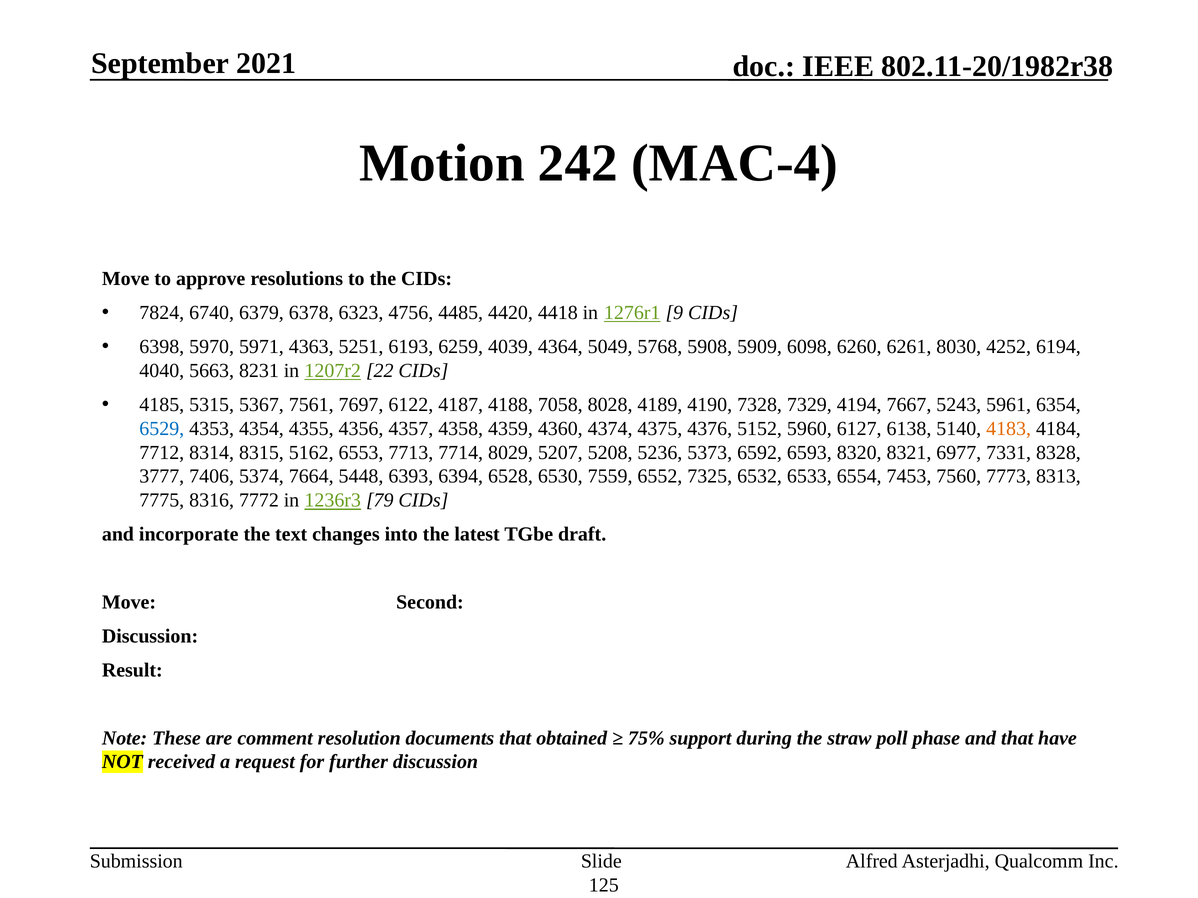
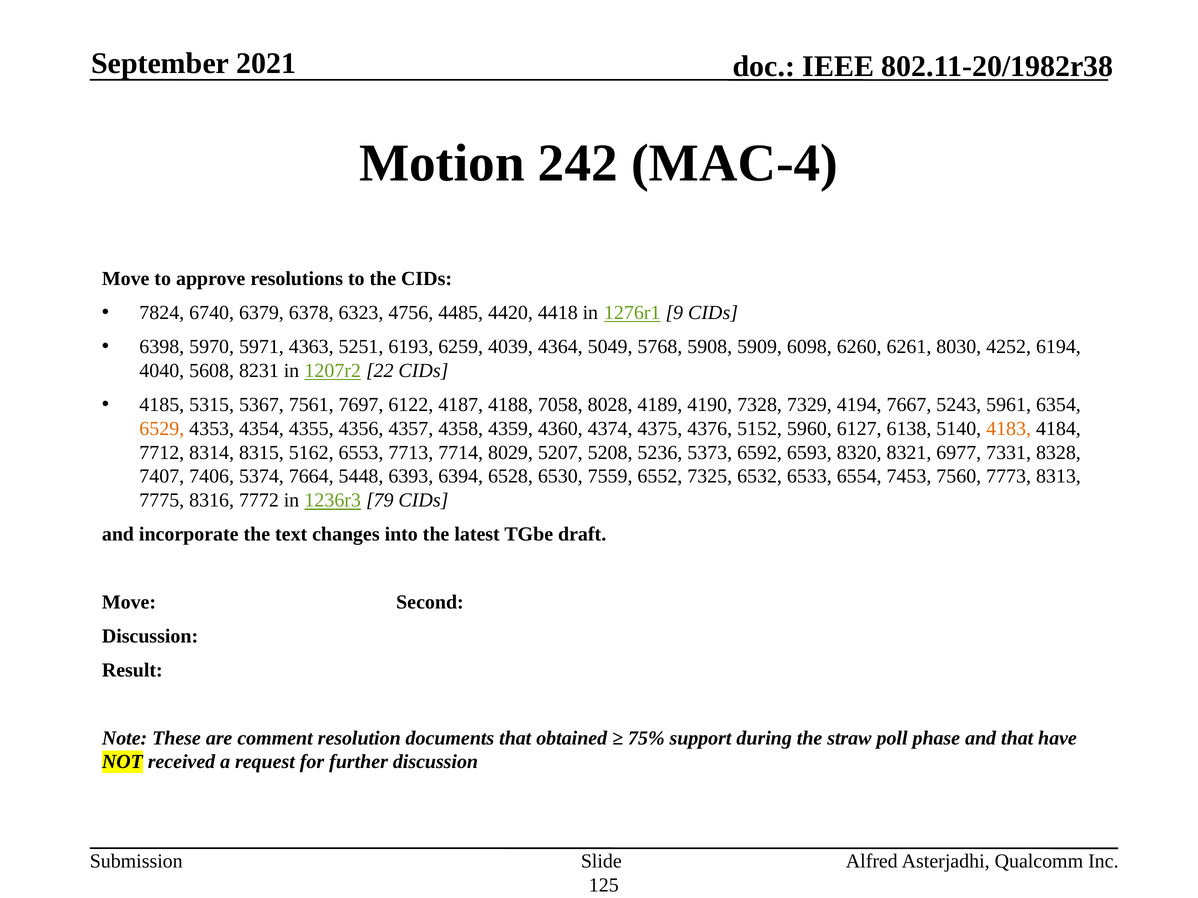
5663: 5663 -> 5608
6529 colour: blue -> orange
3777: 3777 -> 7407
